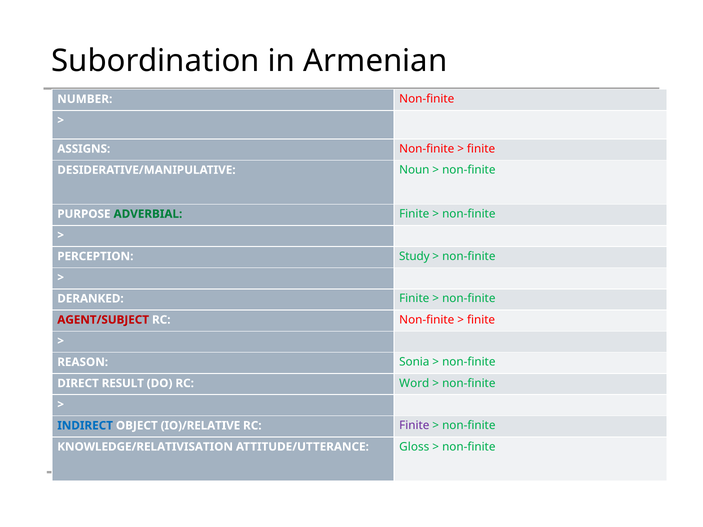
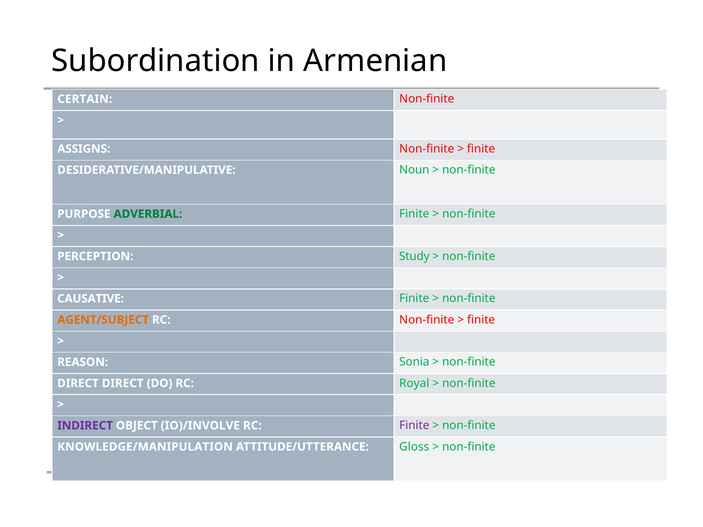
NUMBER: NUMBER -> CERTAIN
DERANKED: DERANKED -> CAUSATIVE
AGENT/SUBJECT colour: red -> orange
DIRECT RESULT: RESULT -> DIRECT
Word: Word -> Royal
INDIRECT colour: blue -> purple
IO)/RELATIVE: IO)/RELATIVE -> IO)/INVOLVE
KNOWLEDGE/RELATIVISATION: KNOWLEDGE/RELATIVISATION -> KNOWLEDGE/MANIPULATION
